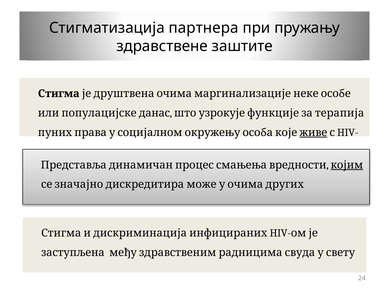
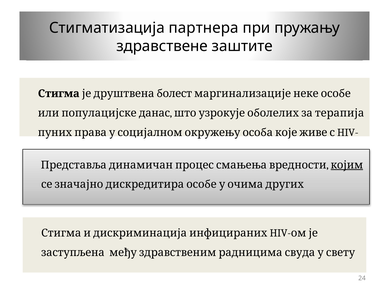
друштвена очима: очима -> болест
функције: функције -> оболелих
живе underline: present -> none
може at (201, 184): може -> особе
